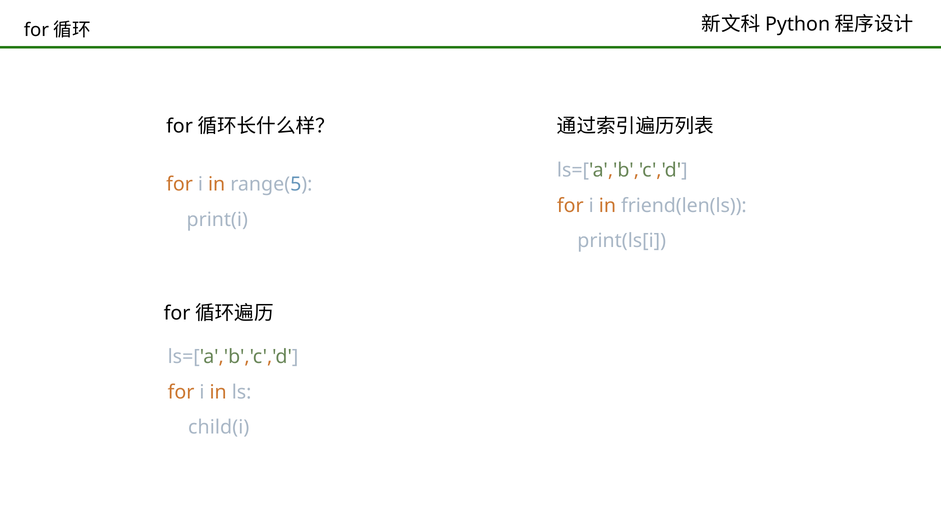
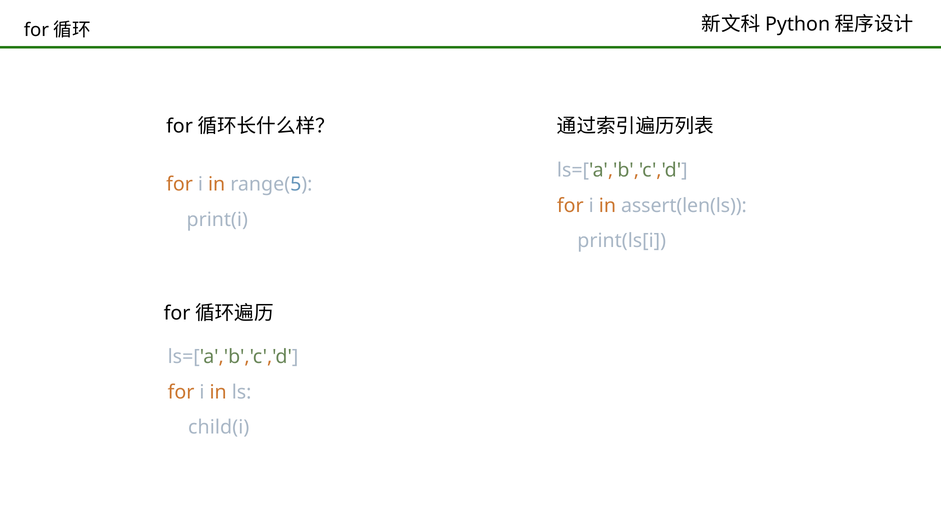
friend(len(ls: friend(len(ls -> assert(len(ls
